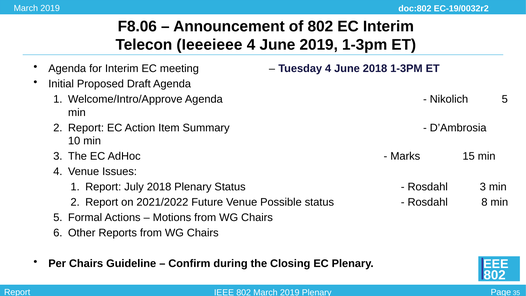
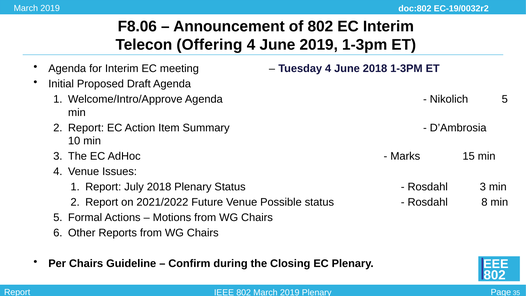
Ieeeieee: Ieeeieee -> Offering
